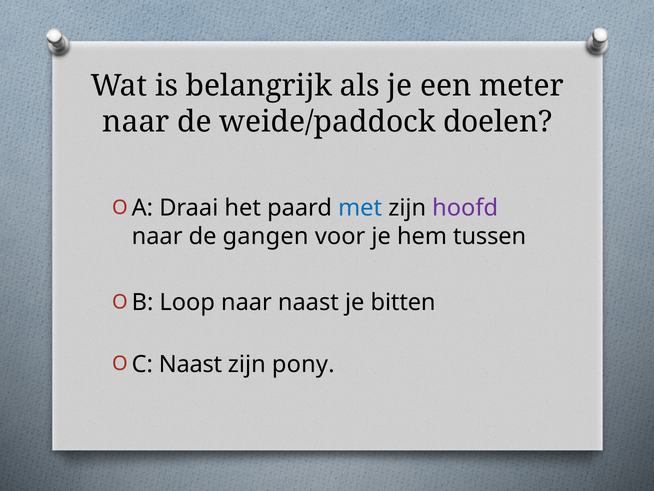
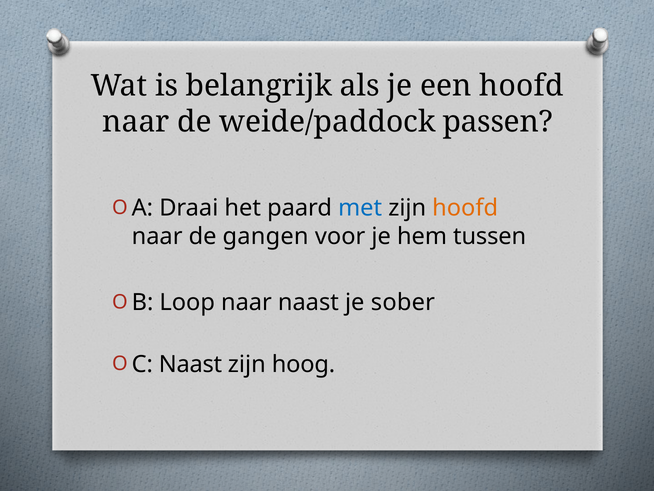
een meter: meter -> hoofd
doelen: doelen -> passen
hoofd at (465, 208) colour: purple -> orange
bitten: bitten -> sober
pony: pony -> hoog
